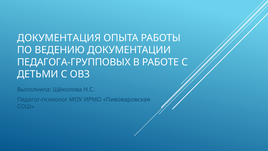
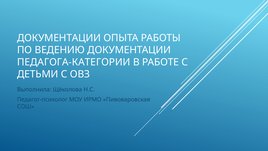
ДОКУМЕНТАЦИЯ at (59, 38): ДОКУМЕНТАЦИЯ -> ДОКУМЕНТАЦИИ
ПЕДАГОГА-ГРУППОВЫХ: ПЕДАГОГА-ГРУППОВЫХ -> ПЕДАГОГА-КАТЕГОРИИ
